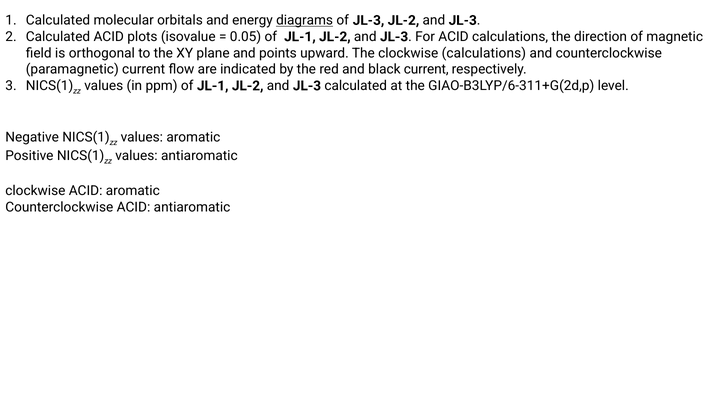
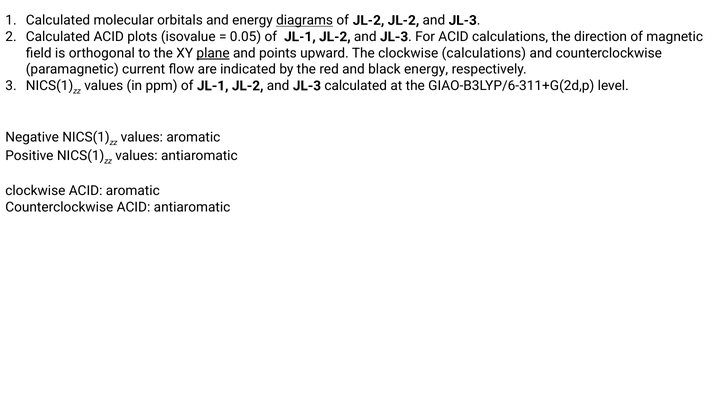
of JL-3: JL-3 -> JL-2
plane underline: none -> present
black current: current -> energy
